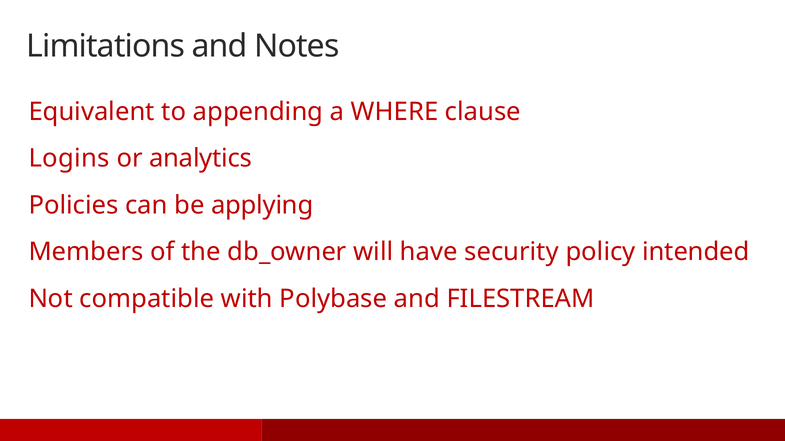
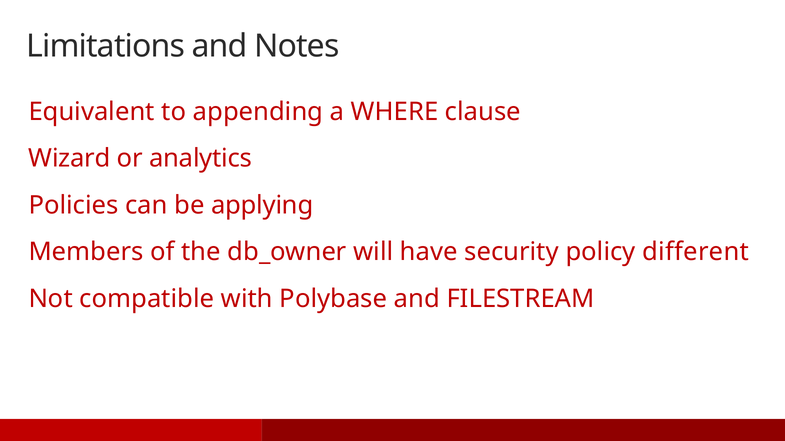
Logins: Logins -> Wizard
intended: intended -> different
